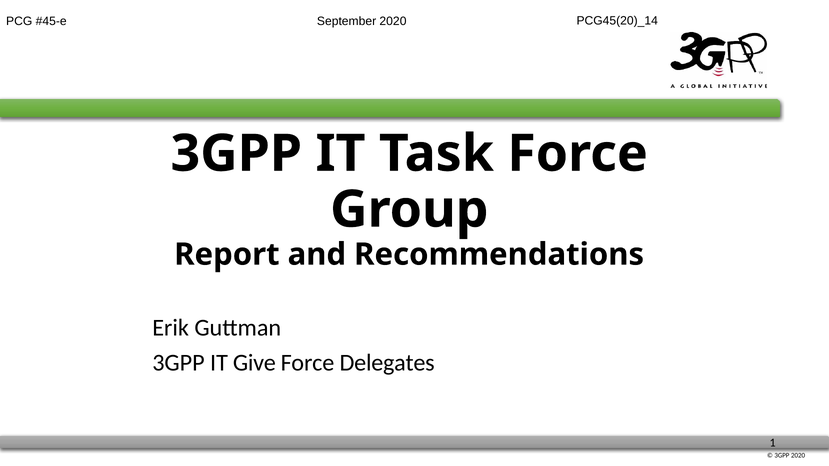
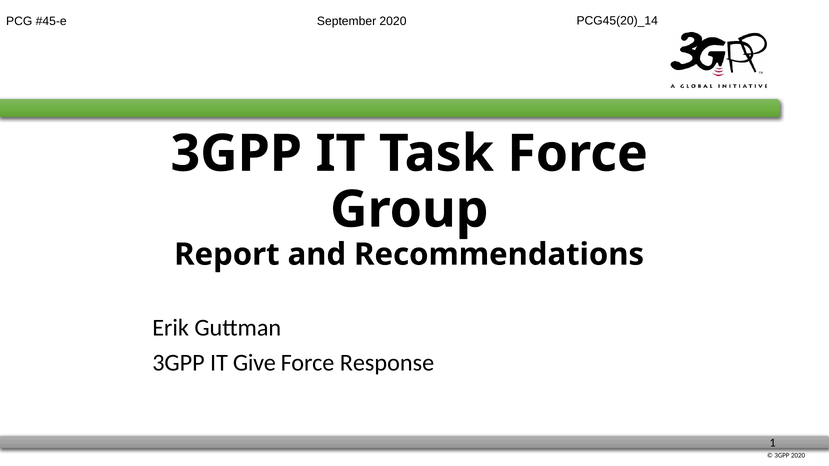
Delegates: Delegates -> Response
